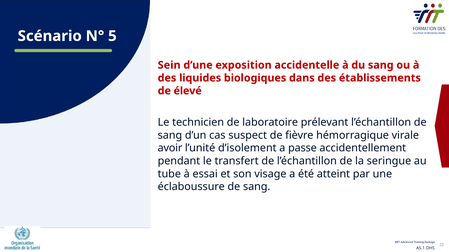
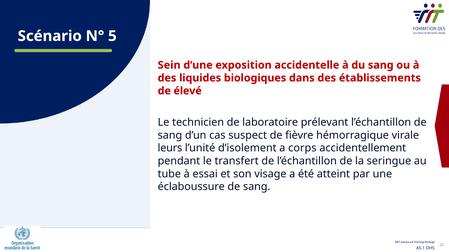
avoir: avoir -> leurs
passe: passe -> corps
